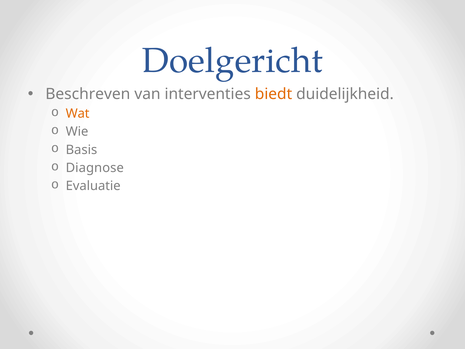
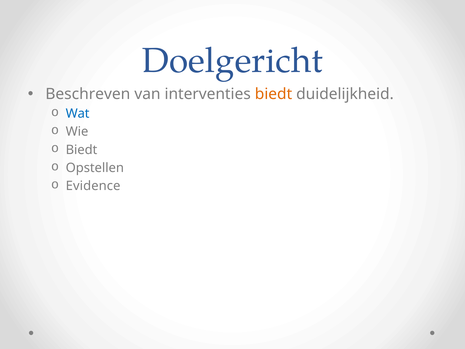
Wat colour: orange -> blue
Basis at (81, 150): Basis -> Biedt
Diagnose: Diagnose -> Opstellen
Evaluatie: Evaluatie -> Evidence
